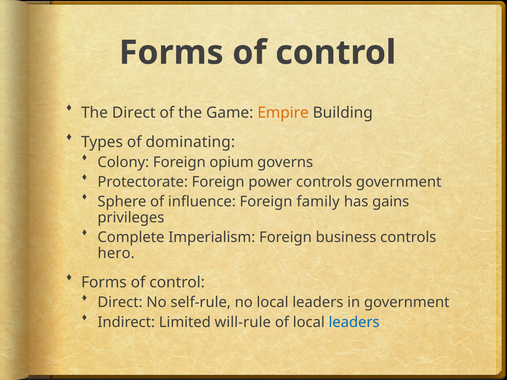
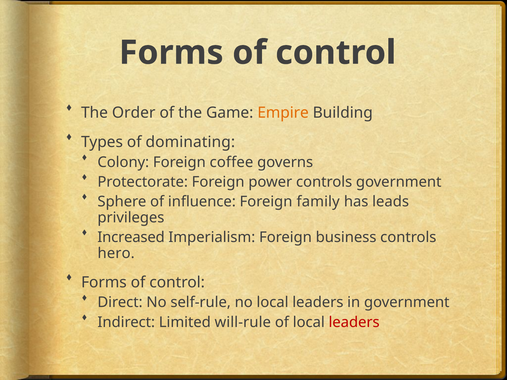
The Direct: Direct -> Order
opium: opium -> coffee
gains: gains -> leads
Complete: Complete -> Increased
leaders at (354, 322) colour: blue -> red
